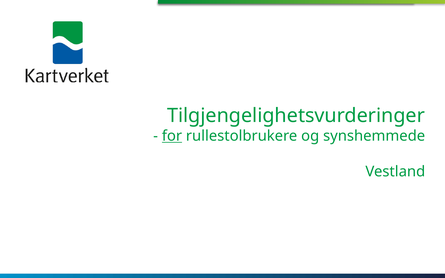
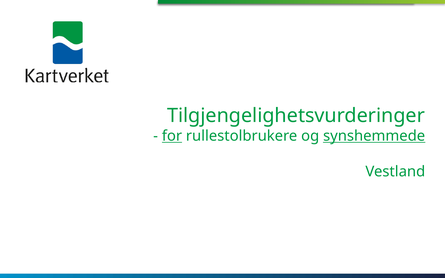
synshemmede underline: none -> present
